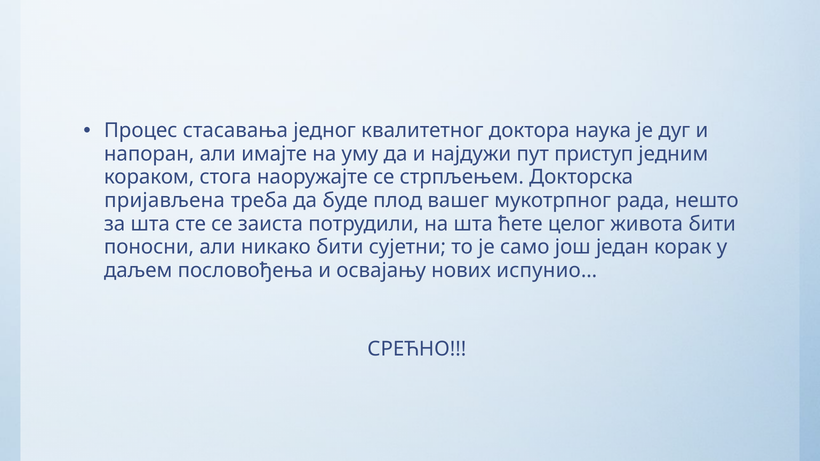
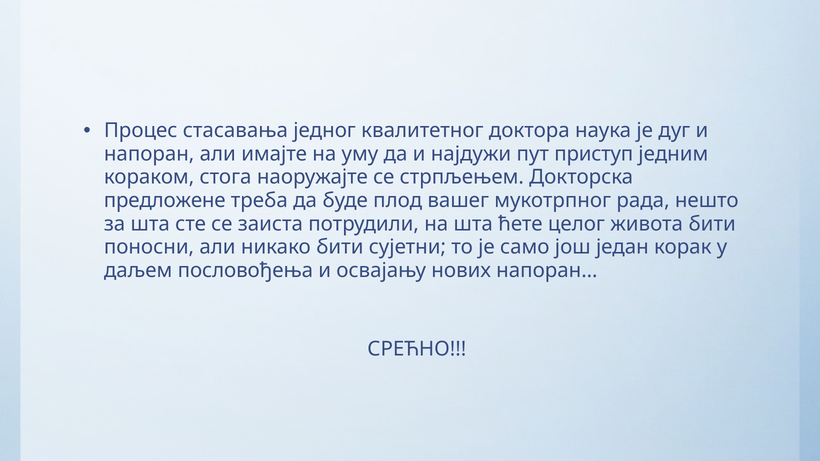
пријављена: пријављена -> предложене
испунио…: испунио… -> напоран…
